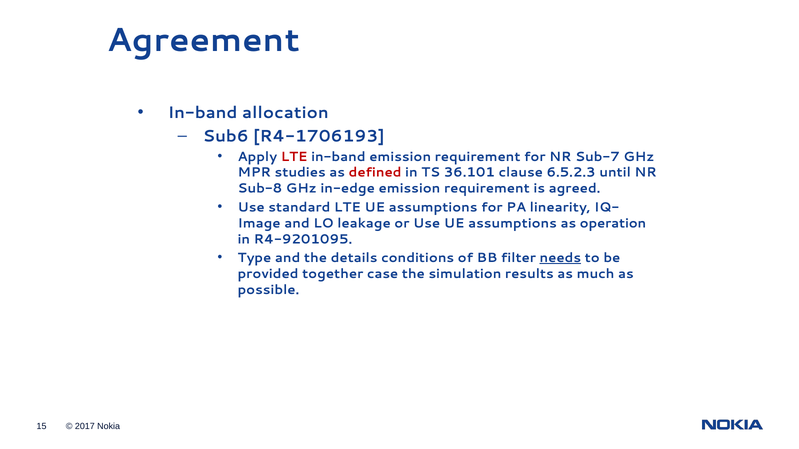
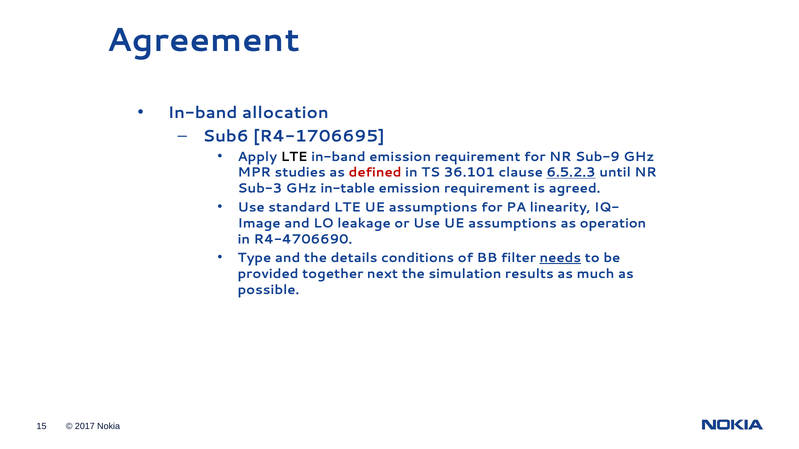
R4-1706193: R4-1706193 -> R4-1706695
LTE at (294, 157) colour: red -> black
Sub-7: Sub-7 -> Sub-9
6.5.2.3 underline: none -> present
Sub-8: Sub-8 -> Sub-3
in-edge: in-edge -> in-table
R4-9201095: R4-9201095 -> R4-4706690
case: case -> next
